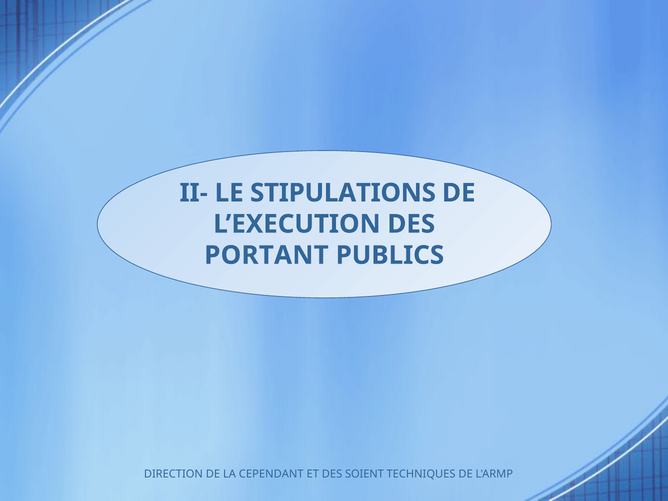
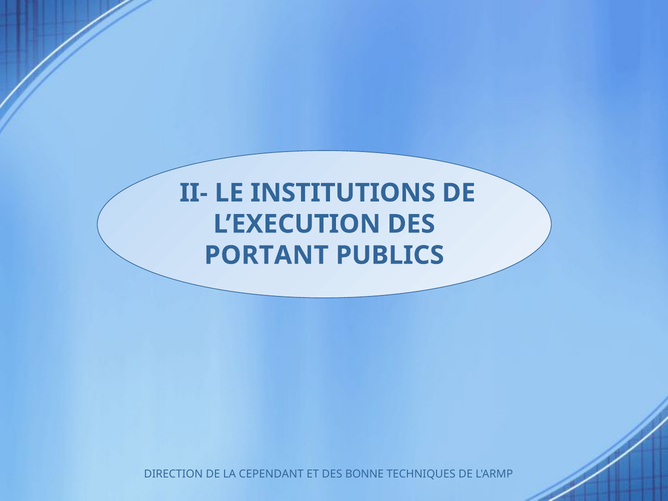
STIPULATIONS: STIPULATIONS -> INSTITUTIONS
SOIENT: SOIENT -> BONNE
